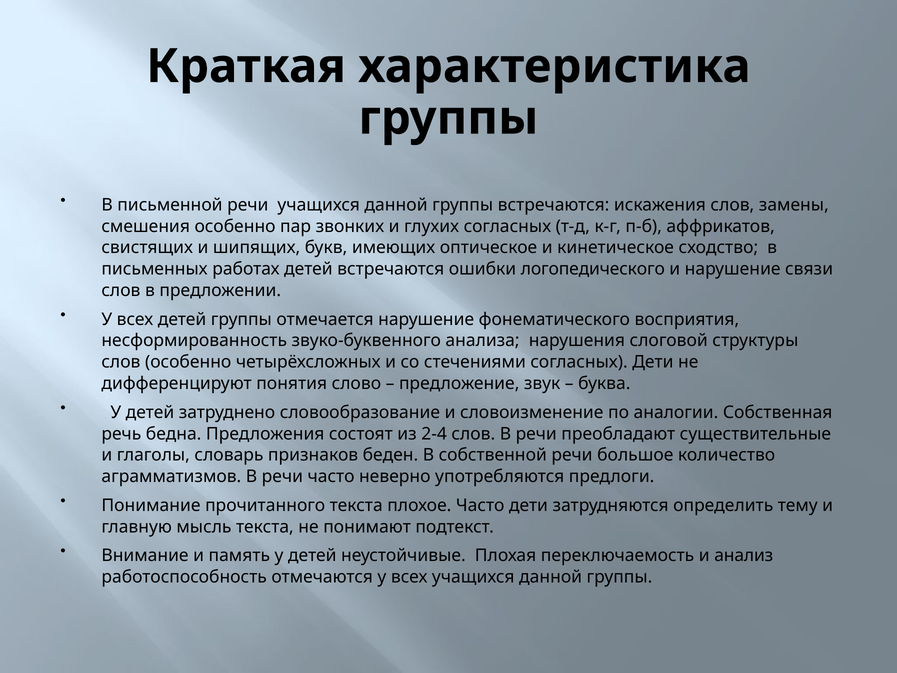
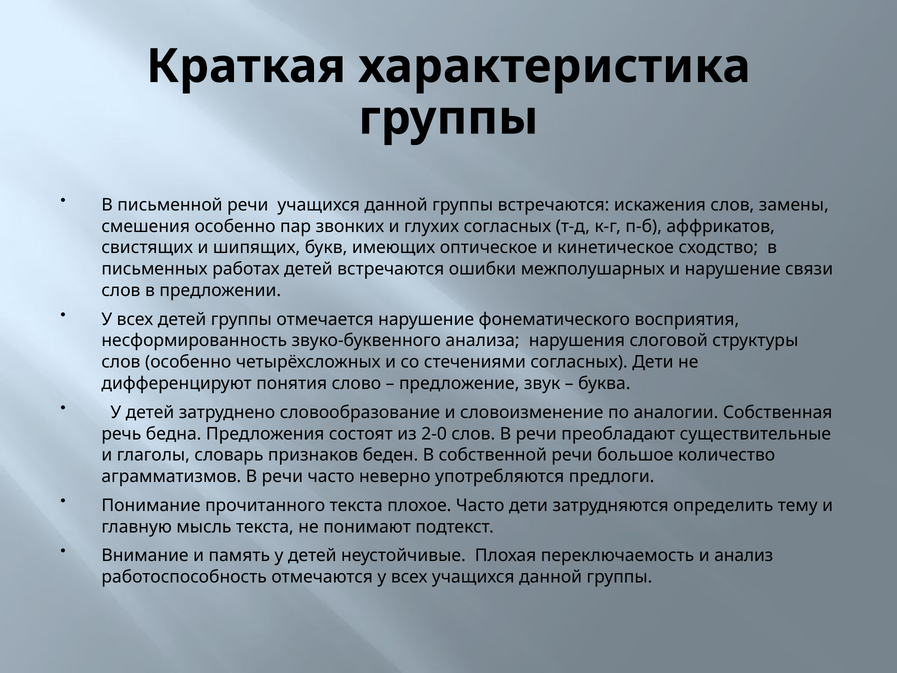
логопедического: логопедического -> межполушарных
2-4: 2-4 -> 2-0
